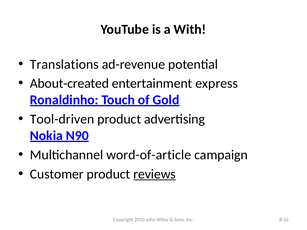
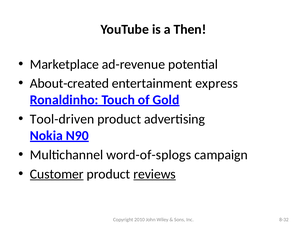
With: With -> Then
Translations: Translations -> Marketplace
word-of-article: word-of-article -> word-of-splogs
Customer underline: none -> present
